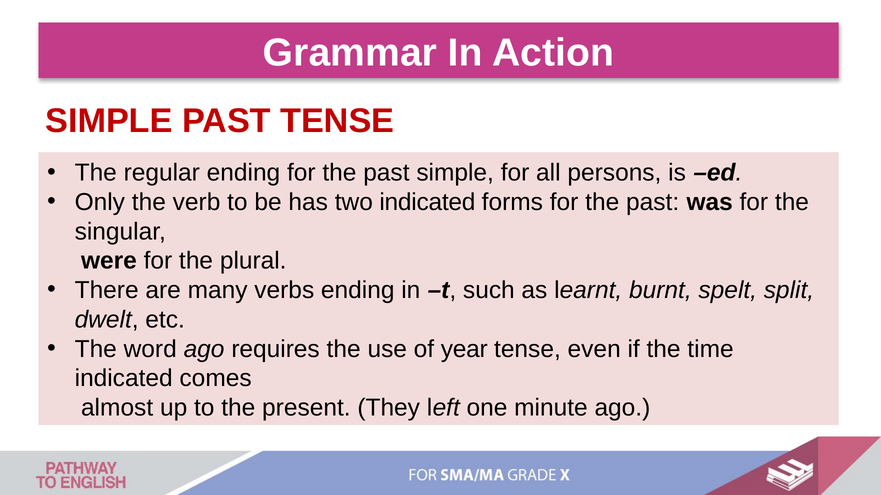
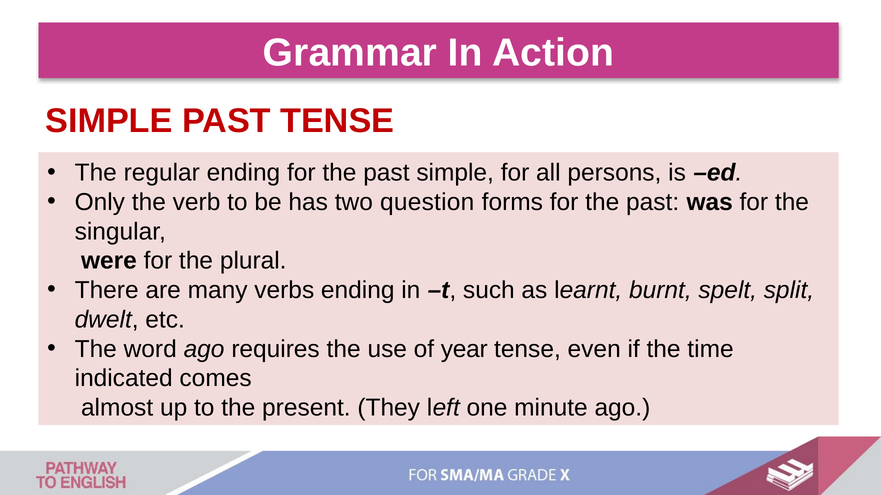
two indicated: indicated -> question
